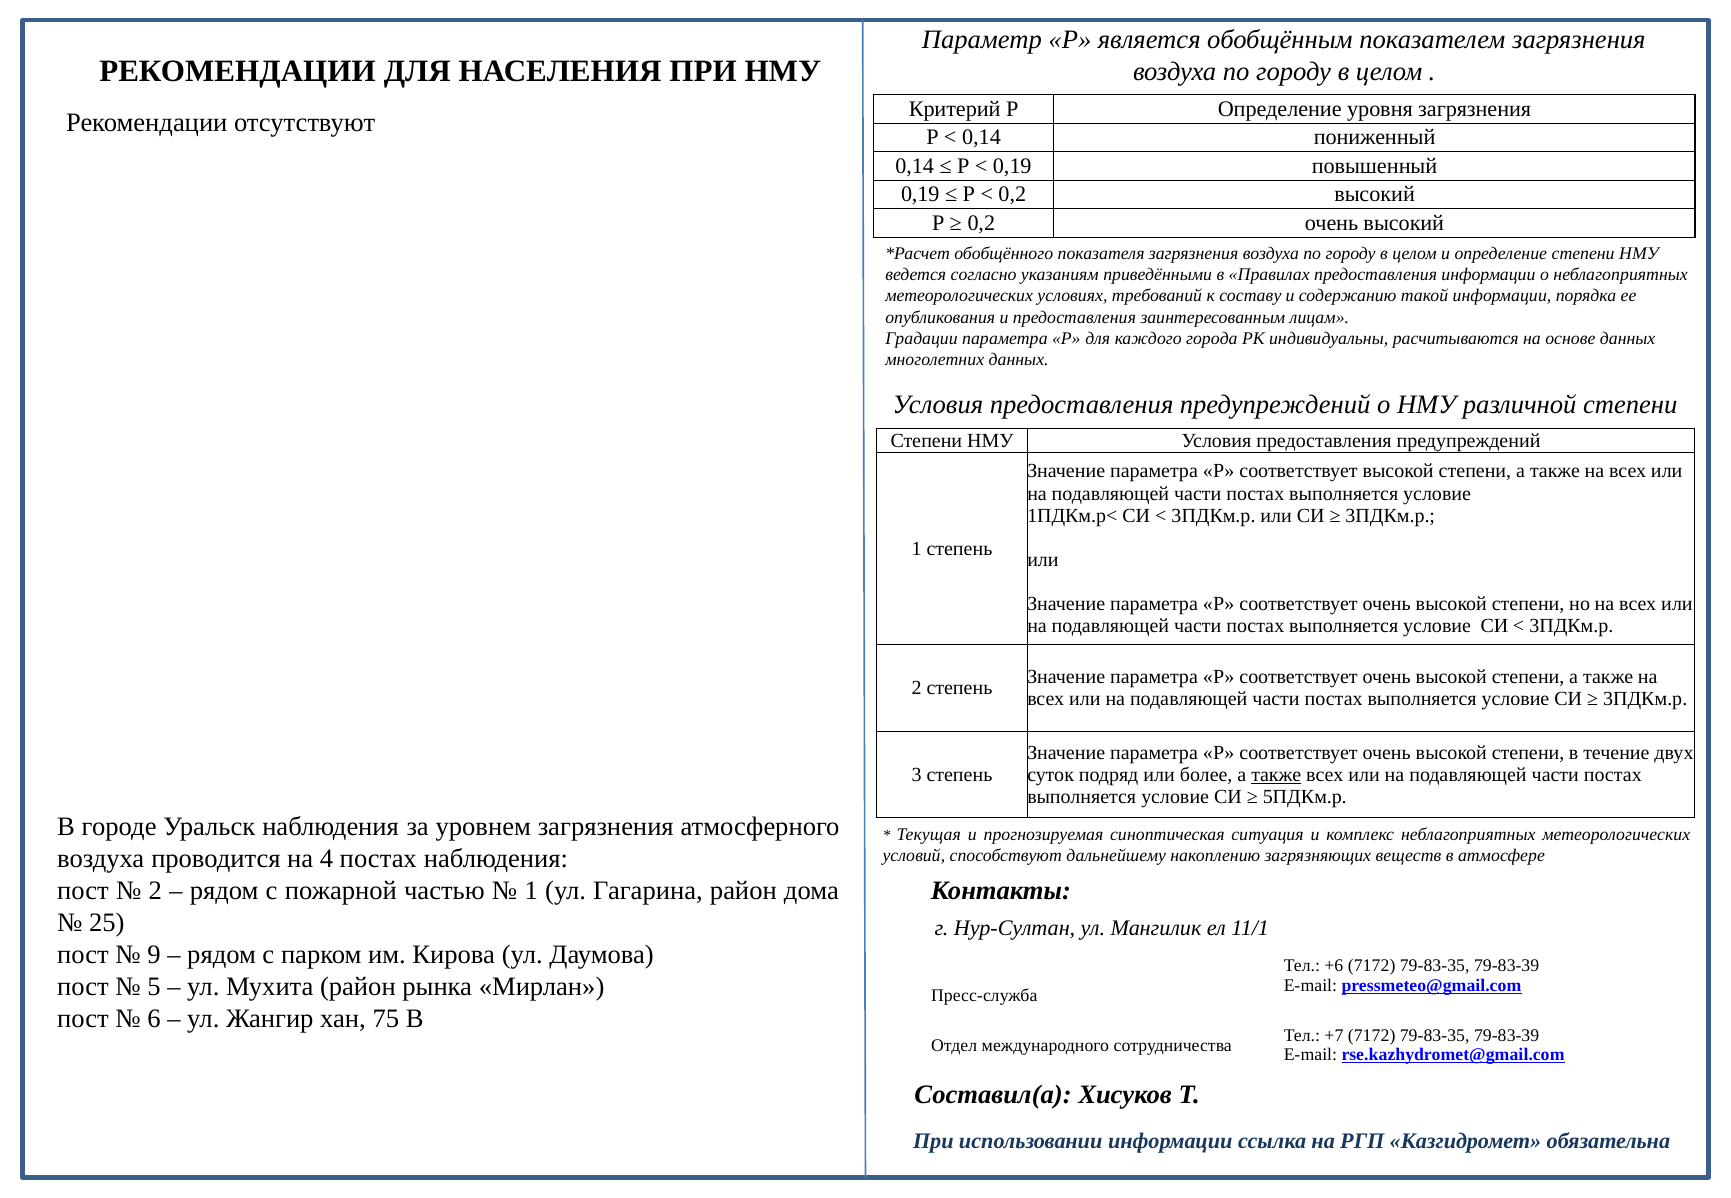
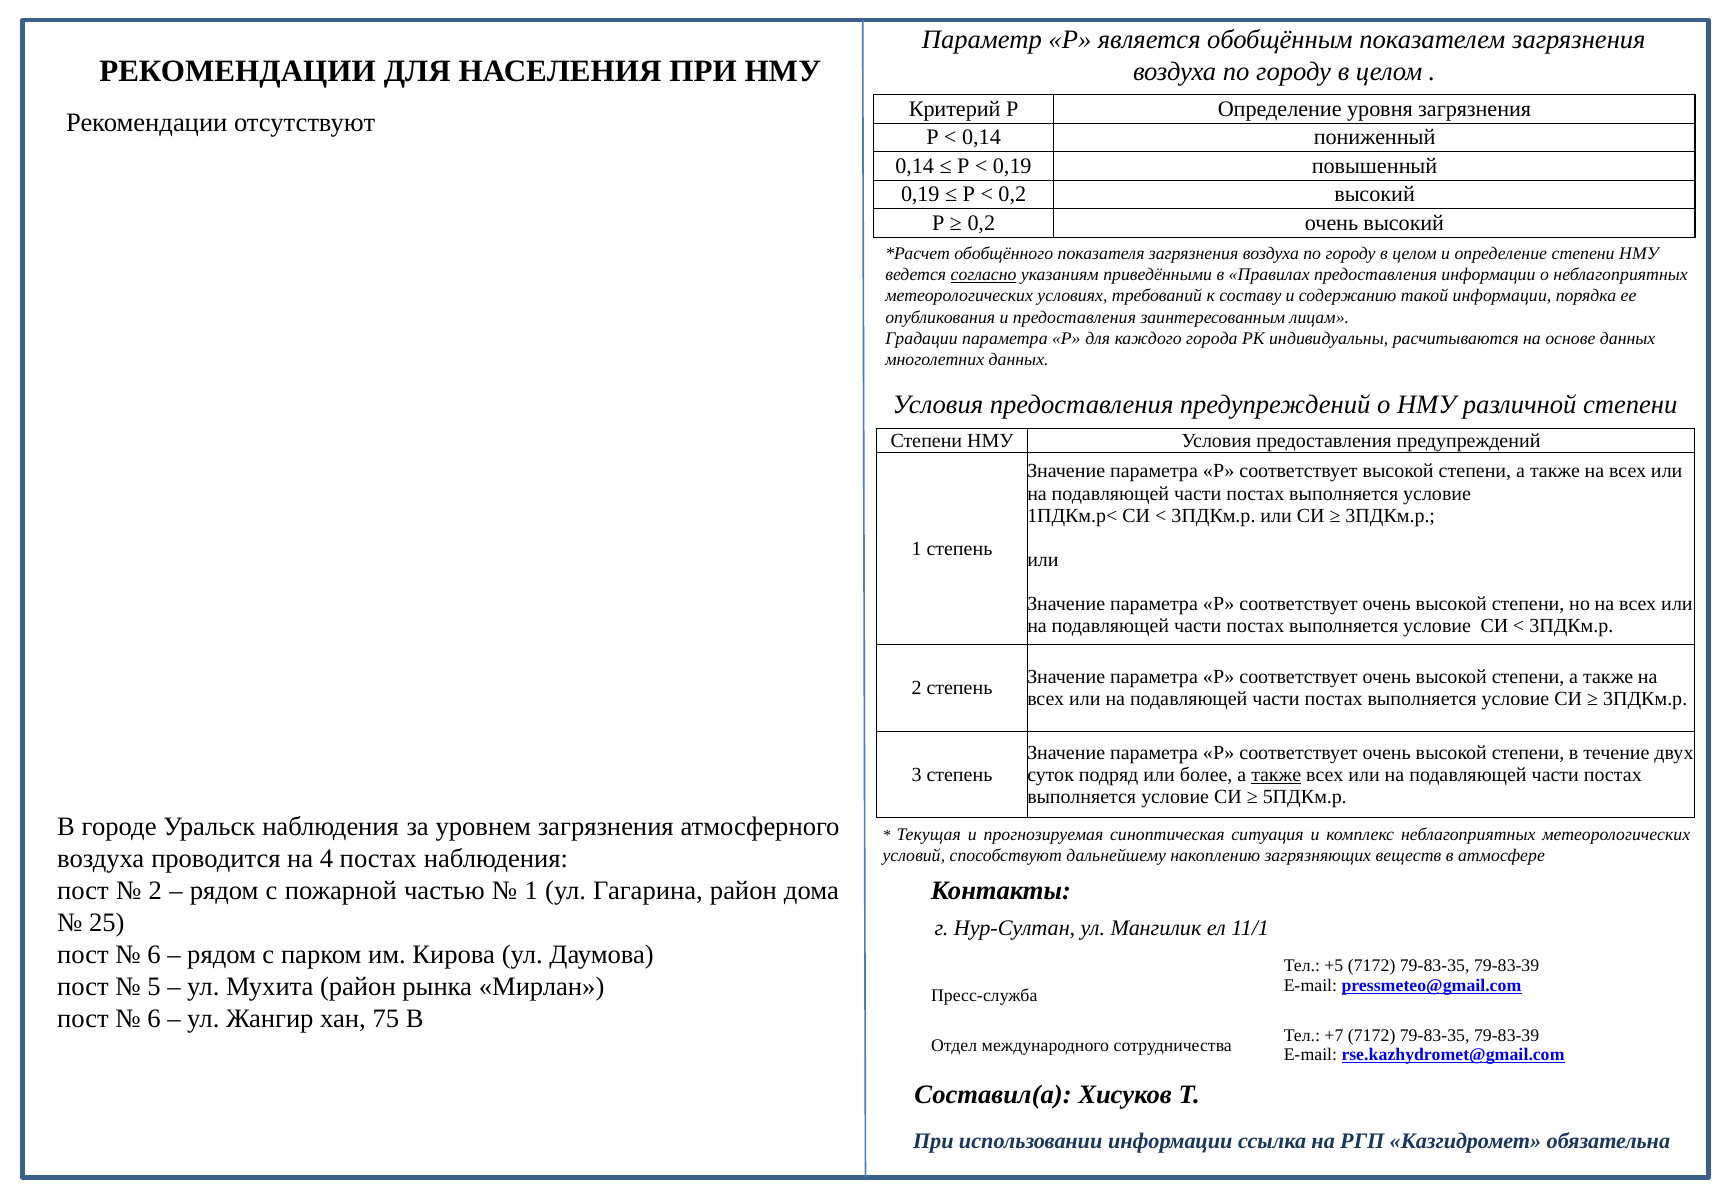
согласно underline: none -> present
9 at (154, 955): 9 -> 6
+6: +6 -> +5
